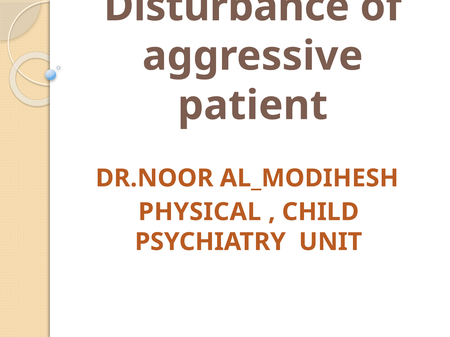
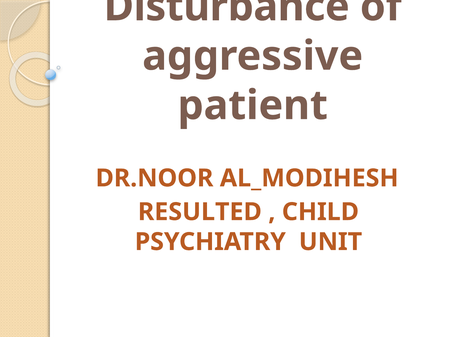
PHYSICAL: PHYSICAL -> RESULTED
